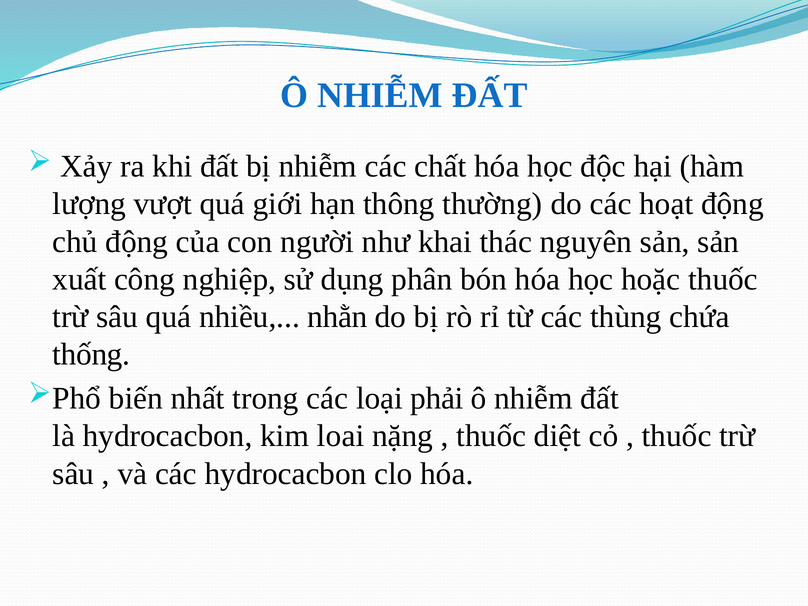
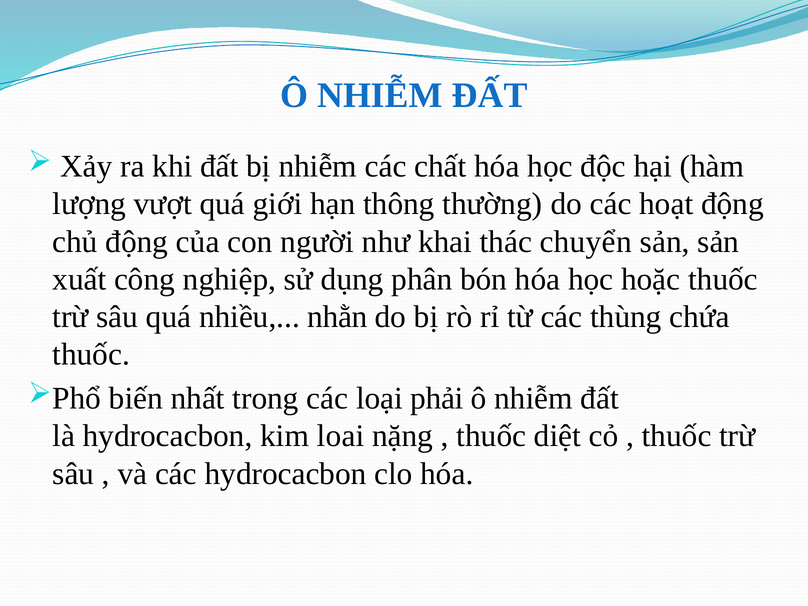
nguyên: nguyên -> chuyển
thống at (91, 355): thống -> thuốc
